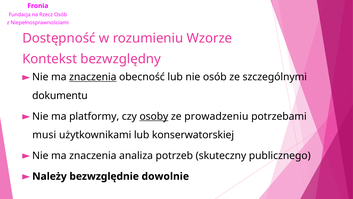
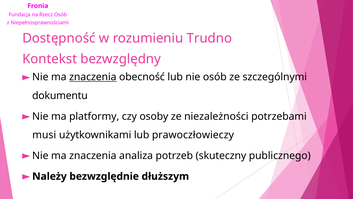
Wzorze: Wzorze -> Trudno
osoby underline: present -> none
prowadzeniu: prowadzeniu -> niezależności
konserwatorskiej: konserwatorskiej -> prawoczłowieczy
dowolnie: dowolnie -> dłuższym
